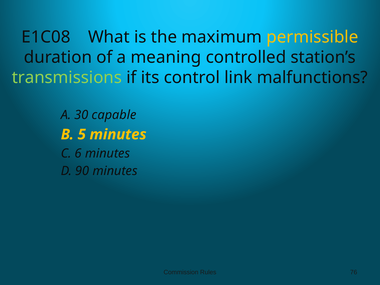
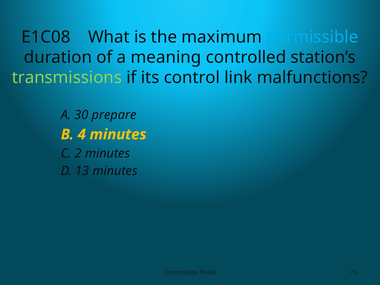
permissible colour: yellow -> light blue
capable: capable -> prepare
5: 5 -> 4
6: 6 -> 2
90: 90 -> 13
